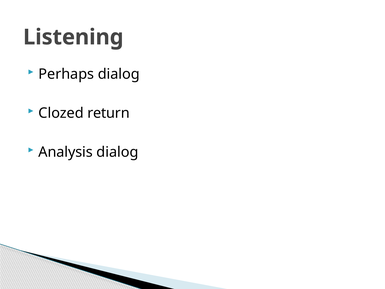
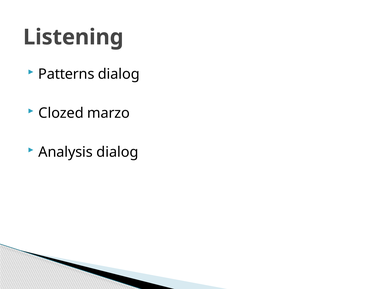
Perhaps: Perhaps -> Patterns
return: return -> marzo
